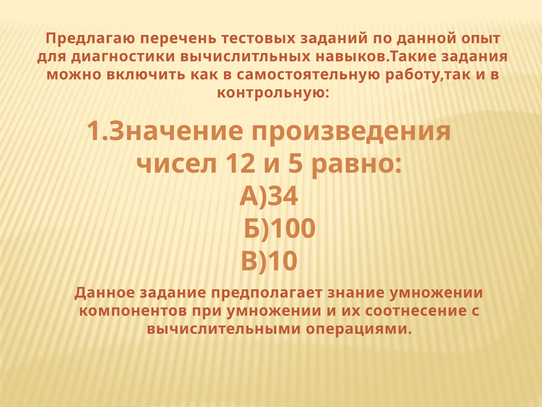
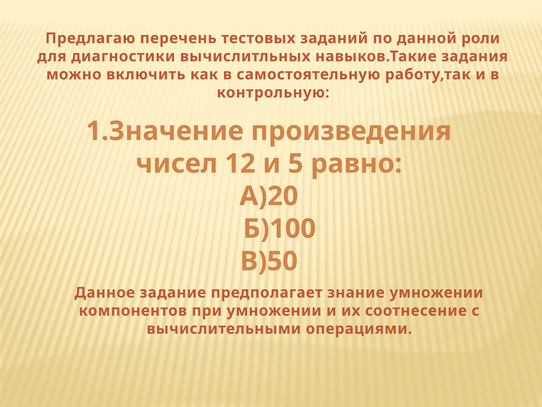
опыт: опыт -> роли
А)34: А)34 -> А)20
В)10: В)10 -> В)50
